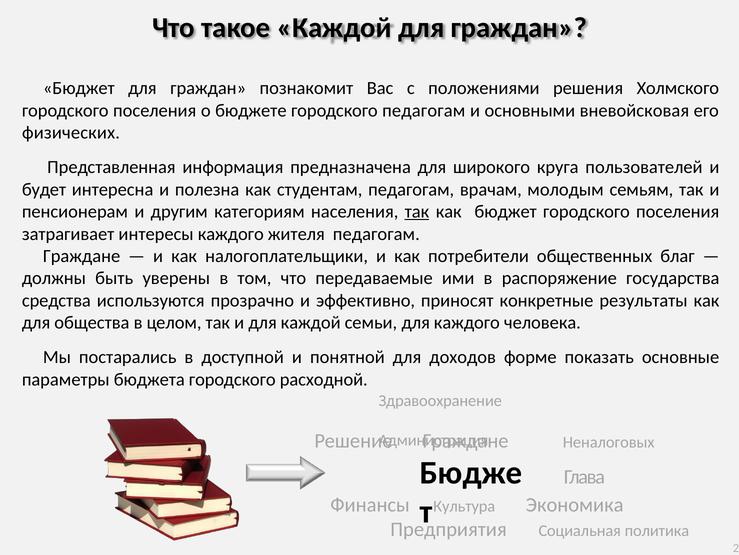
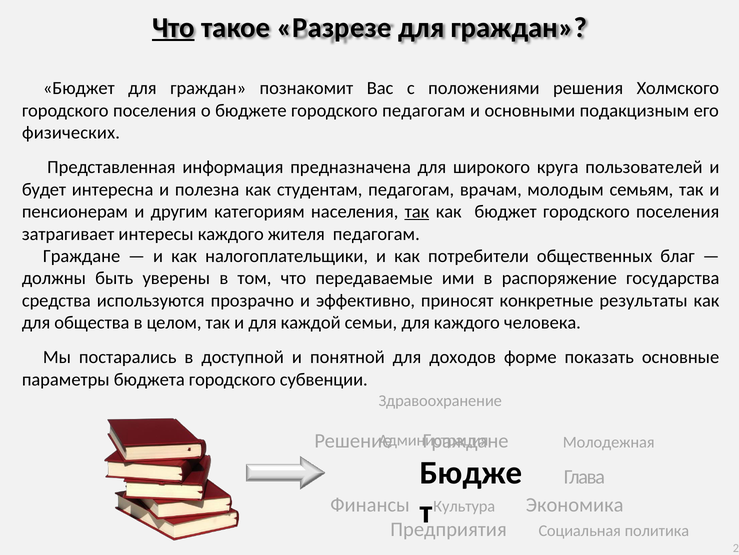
Что at (173, 28) underline: none -> present
такое Каждой: Каждой -> Разрезе
вневойсковая: вневойсковая -> подакцизным
расходной: расходной -> субвенции
Неналоговых: Неналоговых -> Молодежная
